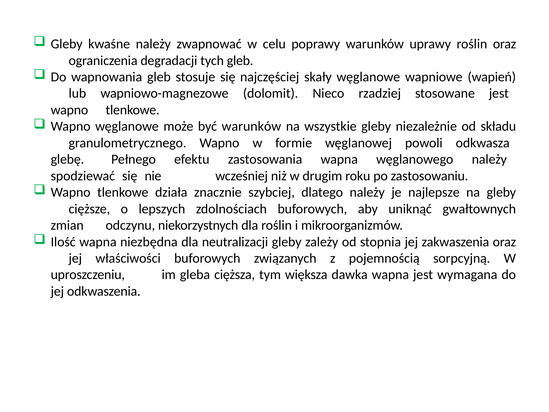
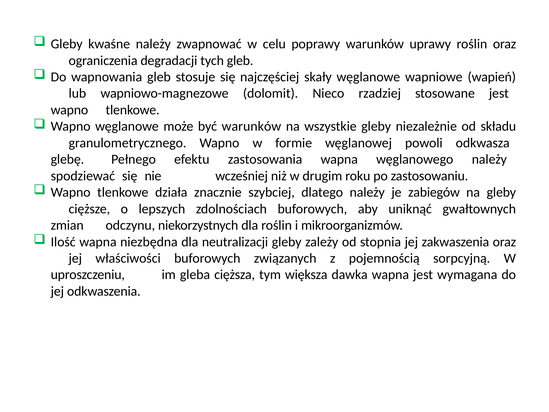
najlepsze: najlepsze -> zabiegów
